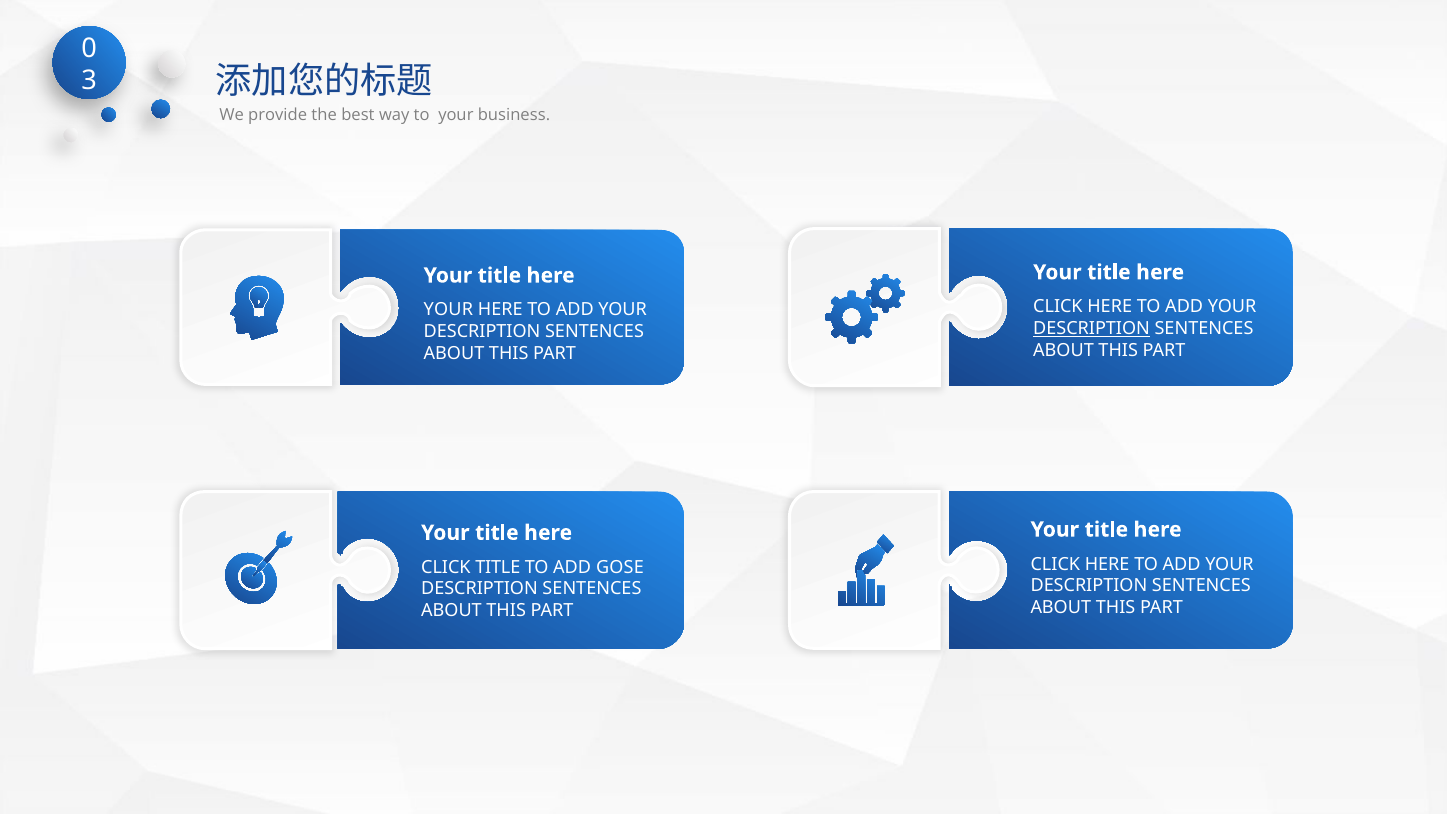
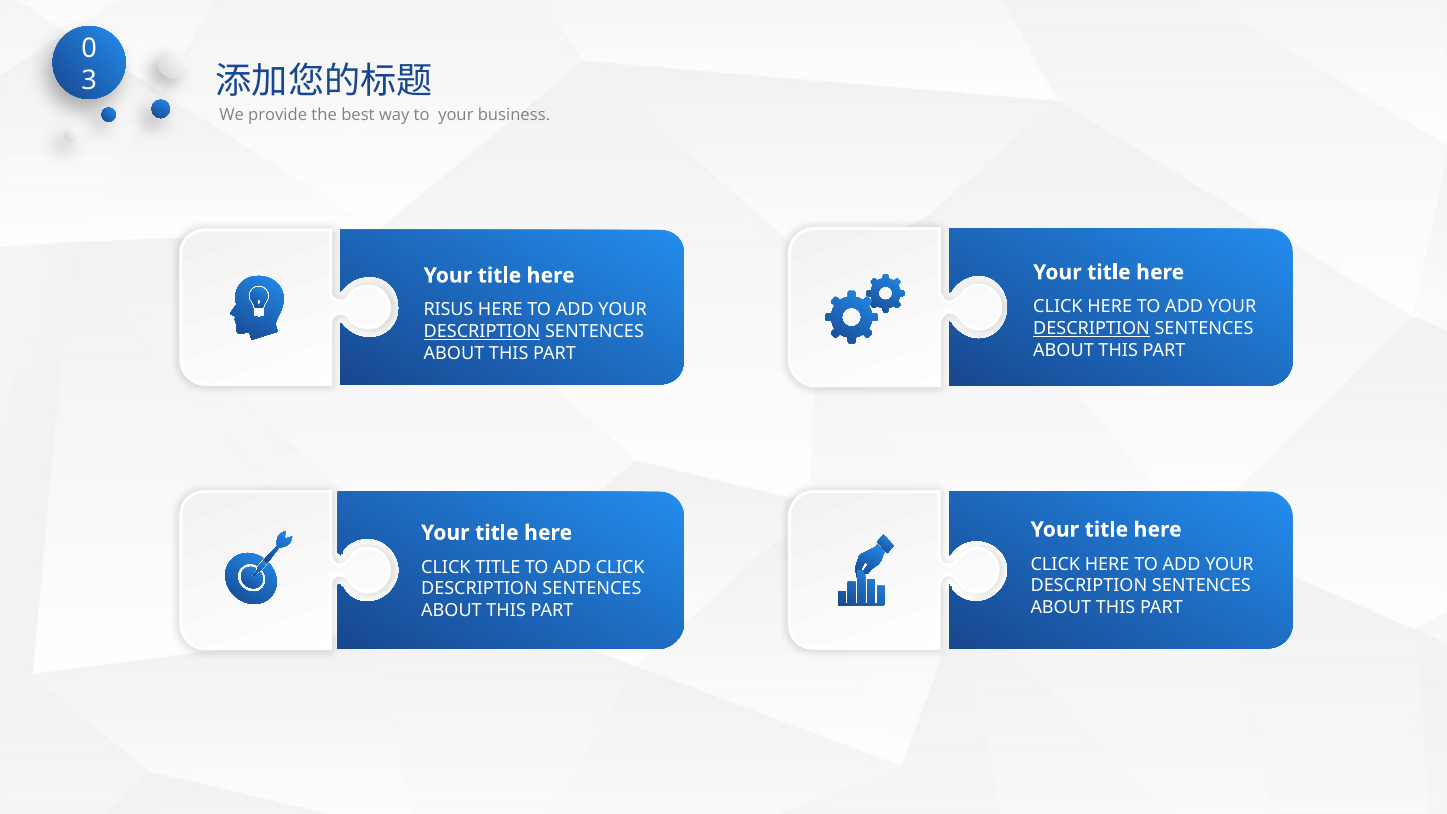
YOUR at (448, 310): YOUR -> RISUS
DESCRIPTION at (482, 332) underline: none -> present
ADD GOSE: GOSE -> CLICK
